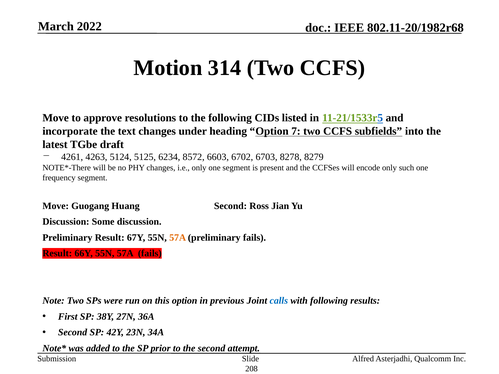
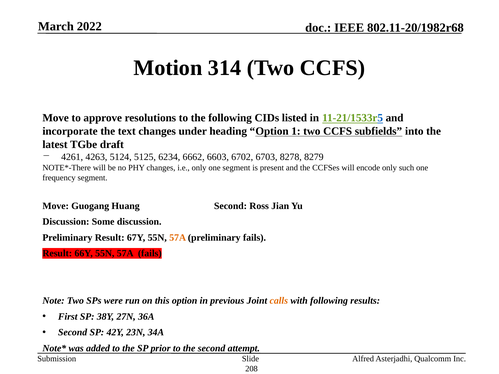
7: 7 -> 1
8572: 8572 -> 6662
calls colour: blue -> orange
